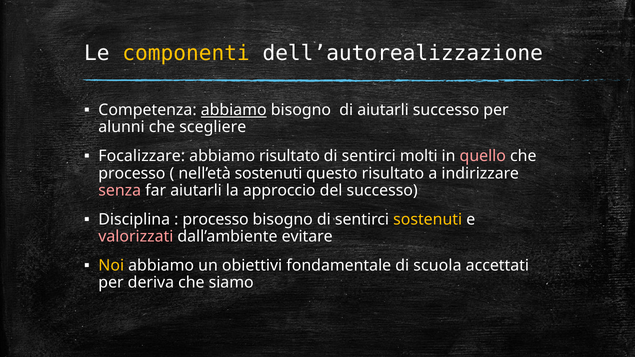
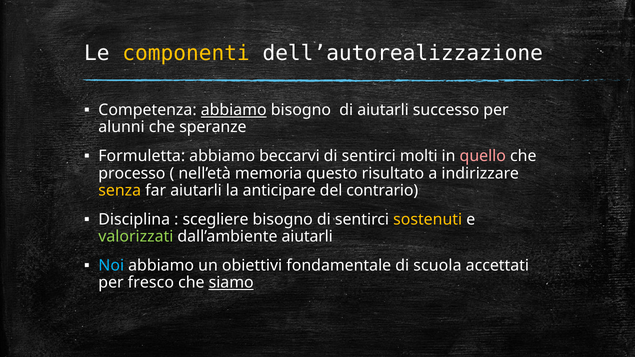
scegliere: scegliere -> speranze
Focalizzare: Focalizzare -> Formuletta
abbiamo risultato: risultato -> beccarvi
nell’età sostenuti: sostenuti -> memoria
senza colour: pink -> yellow
approccio: approccio -> anticipare
del successo: successo -> contrario
processo at (216, 220): processo -> scegliere
valorizzati colour: pink -> light green
dall’ambiente evitare: evitare -> aiutarli
Noi colour: yellow -> light blue
deriva: deriva -> fresco
siamo underline: none -> present
